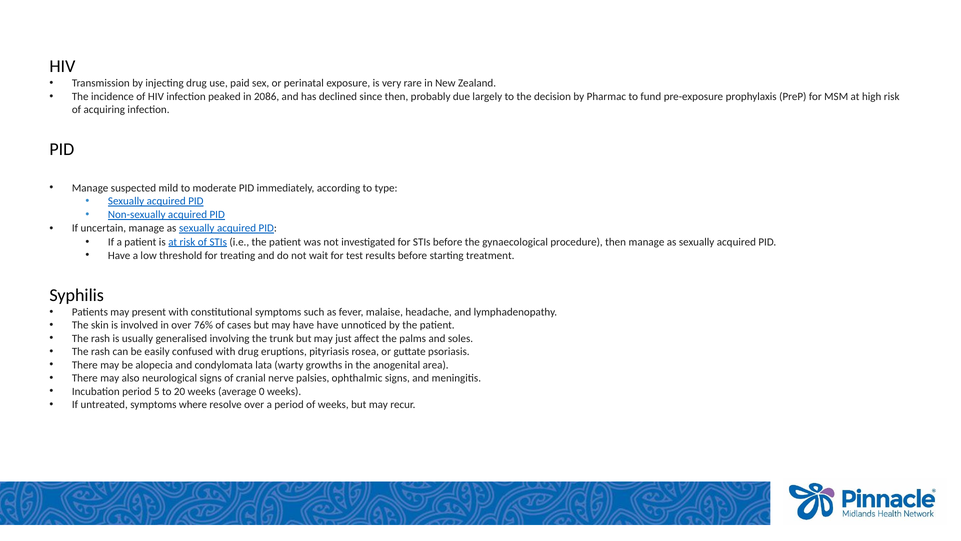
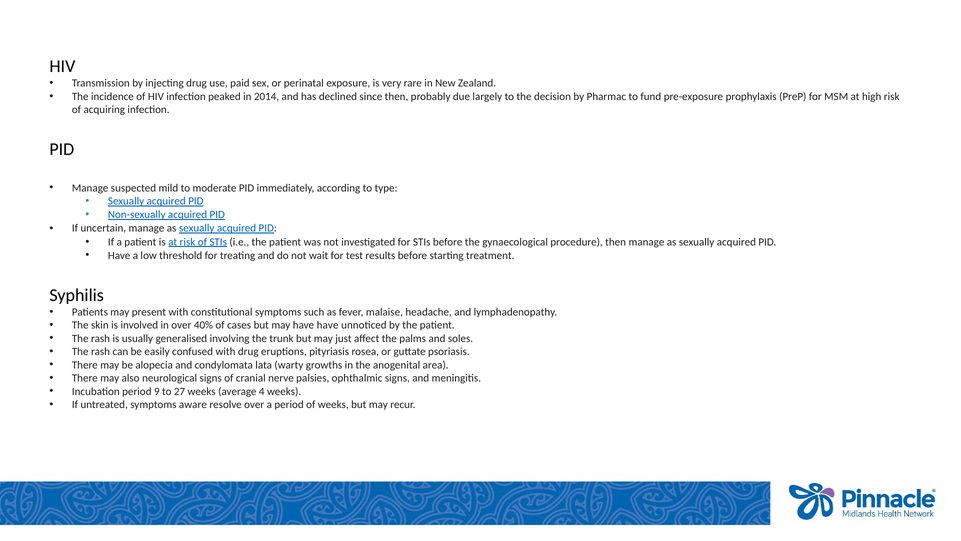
2086: 2086 -> 2014
76%: 76% -> 40%
5: 5 -> 9
20: 20 -> 27
0: 0 -> 4
where: where -> aware
